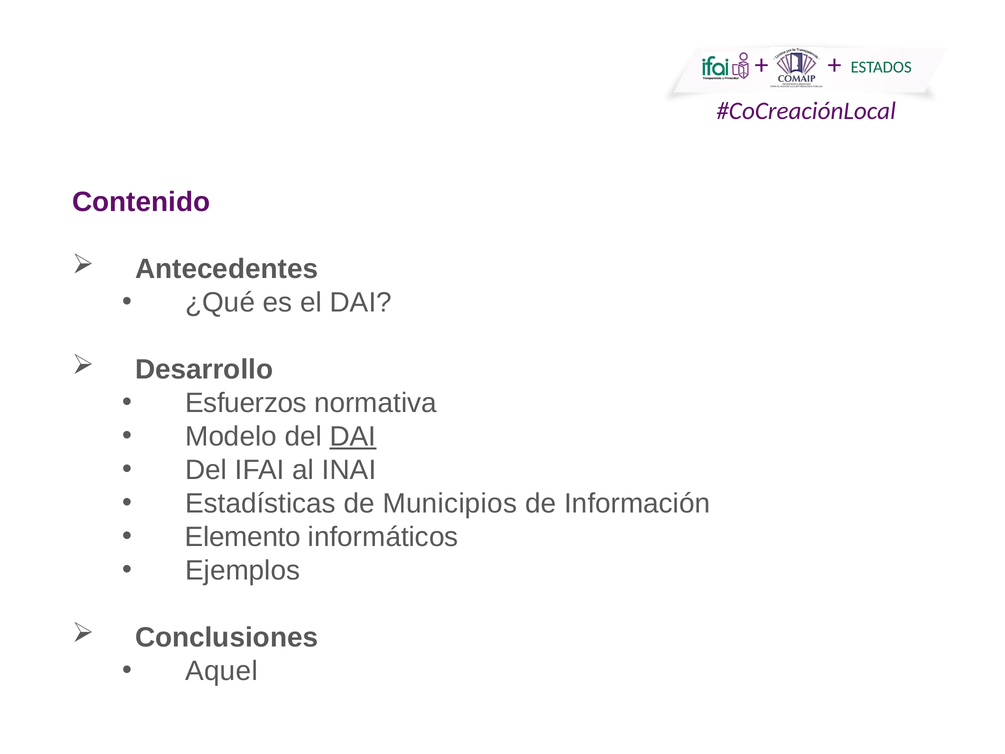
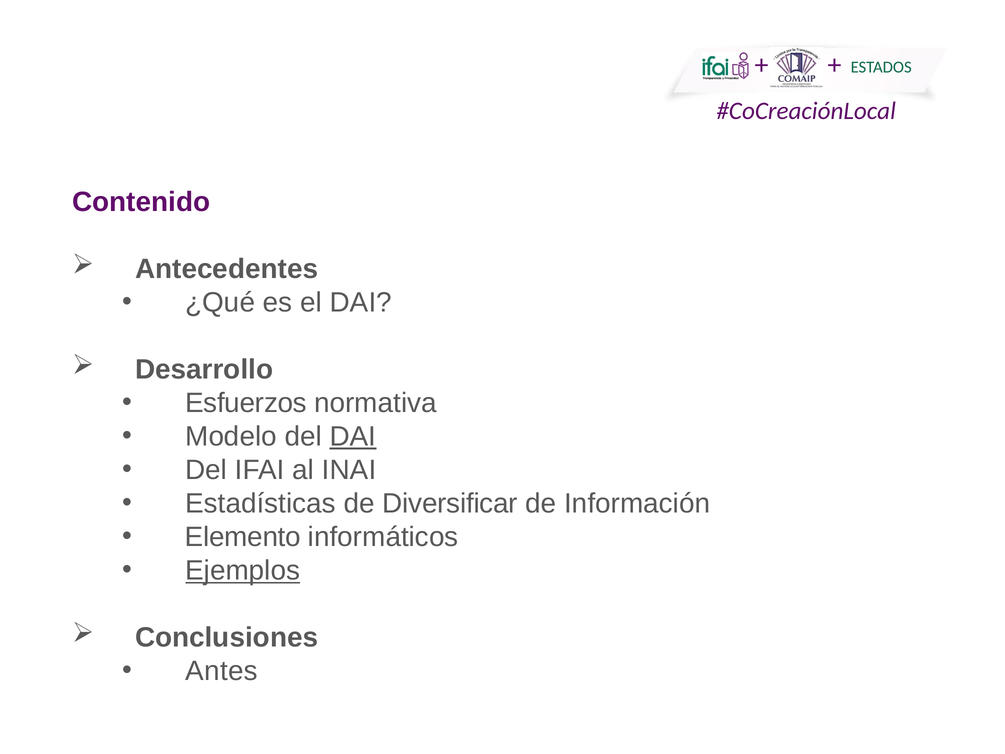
Municipios: Municipios -> Diversificar
Ejemplos underline: none -> present
Aquel: Aquel -> Antes
